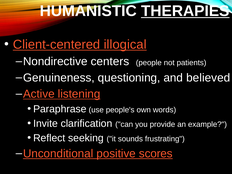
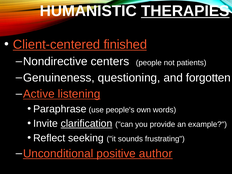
illogical: illogical -> finished
believed: believed -> forgotten
clarification underline: none -> present
scores: scores -> author
